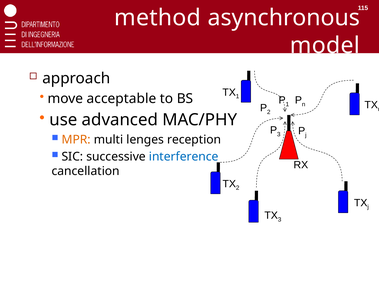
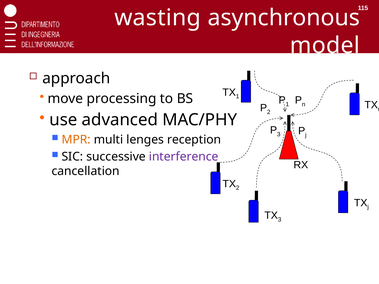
method: method -> wasting
acceptable: acceptable -> processing
interference colour: blue -> purple
